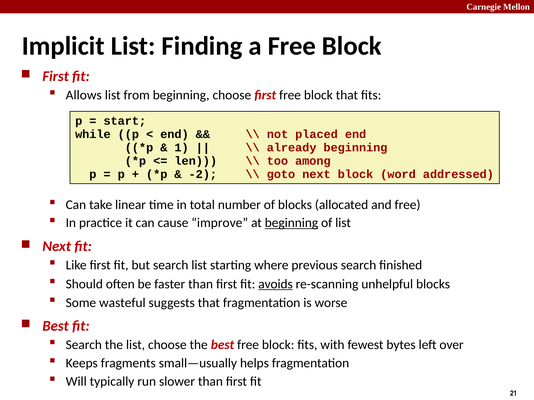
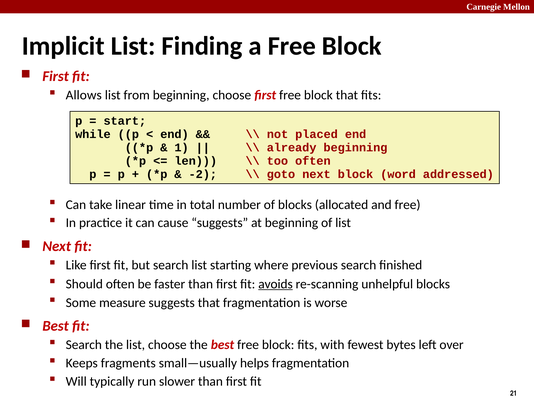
too among: among -> often
cause improve: improve -> suggests
beginning at (291, 223) underline: present -> none
wasteful: wasteful -> measure
